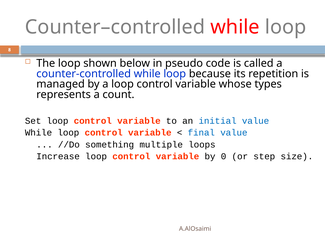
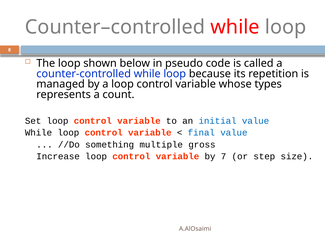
loops: loops -> gross
0: 0 -> 7
